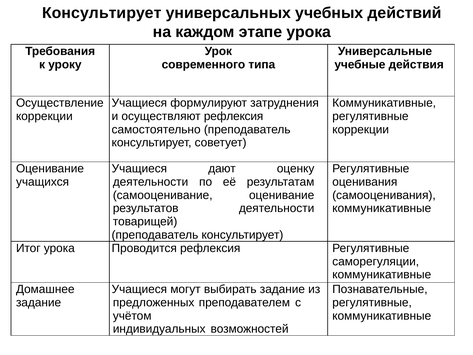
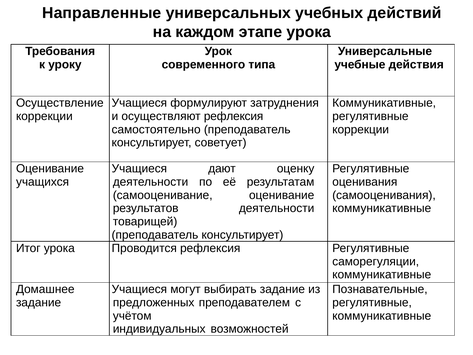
Консультирует at (102, 13): Консультирует -> Направленные
